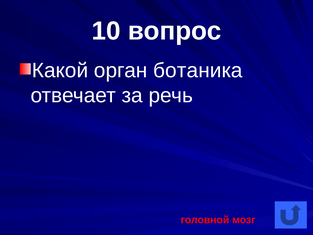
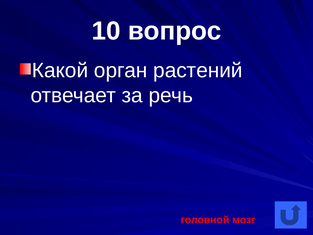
ботаника: ботаника -> растений
